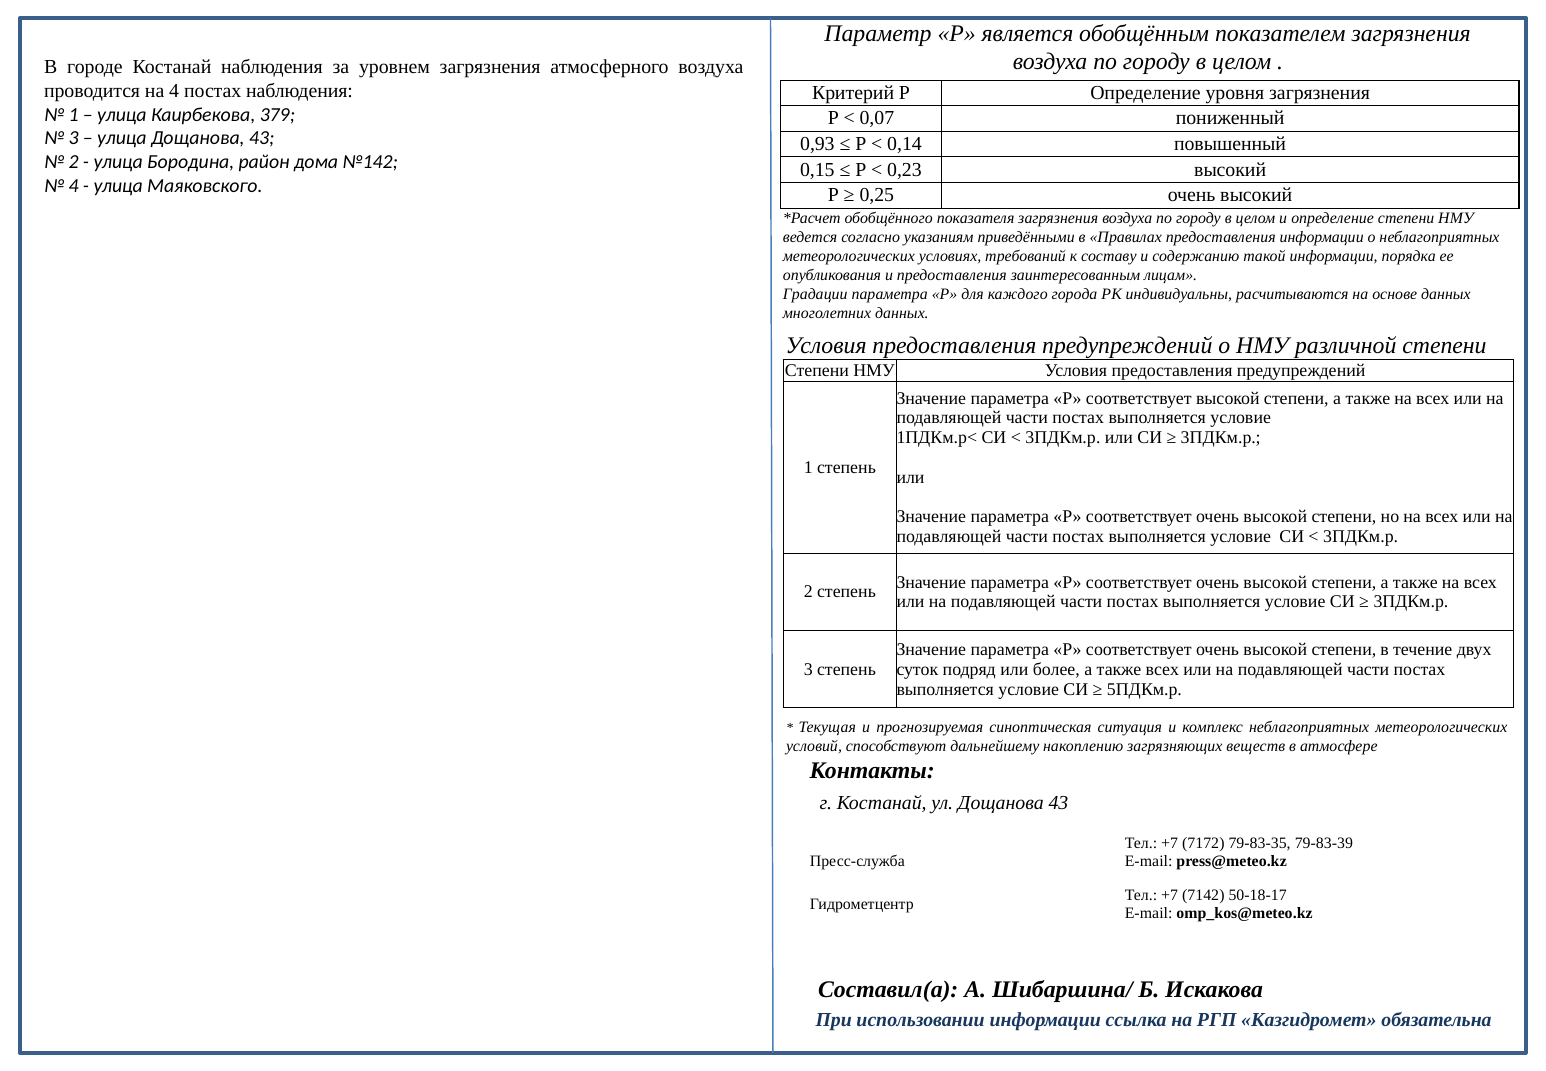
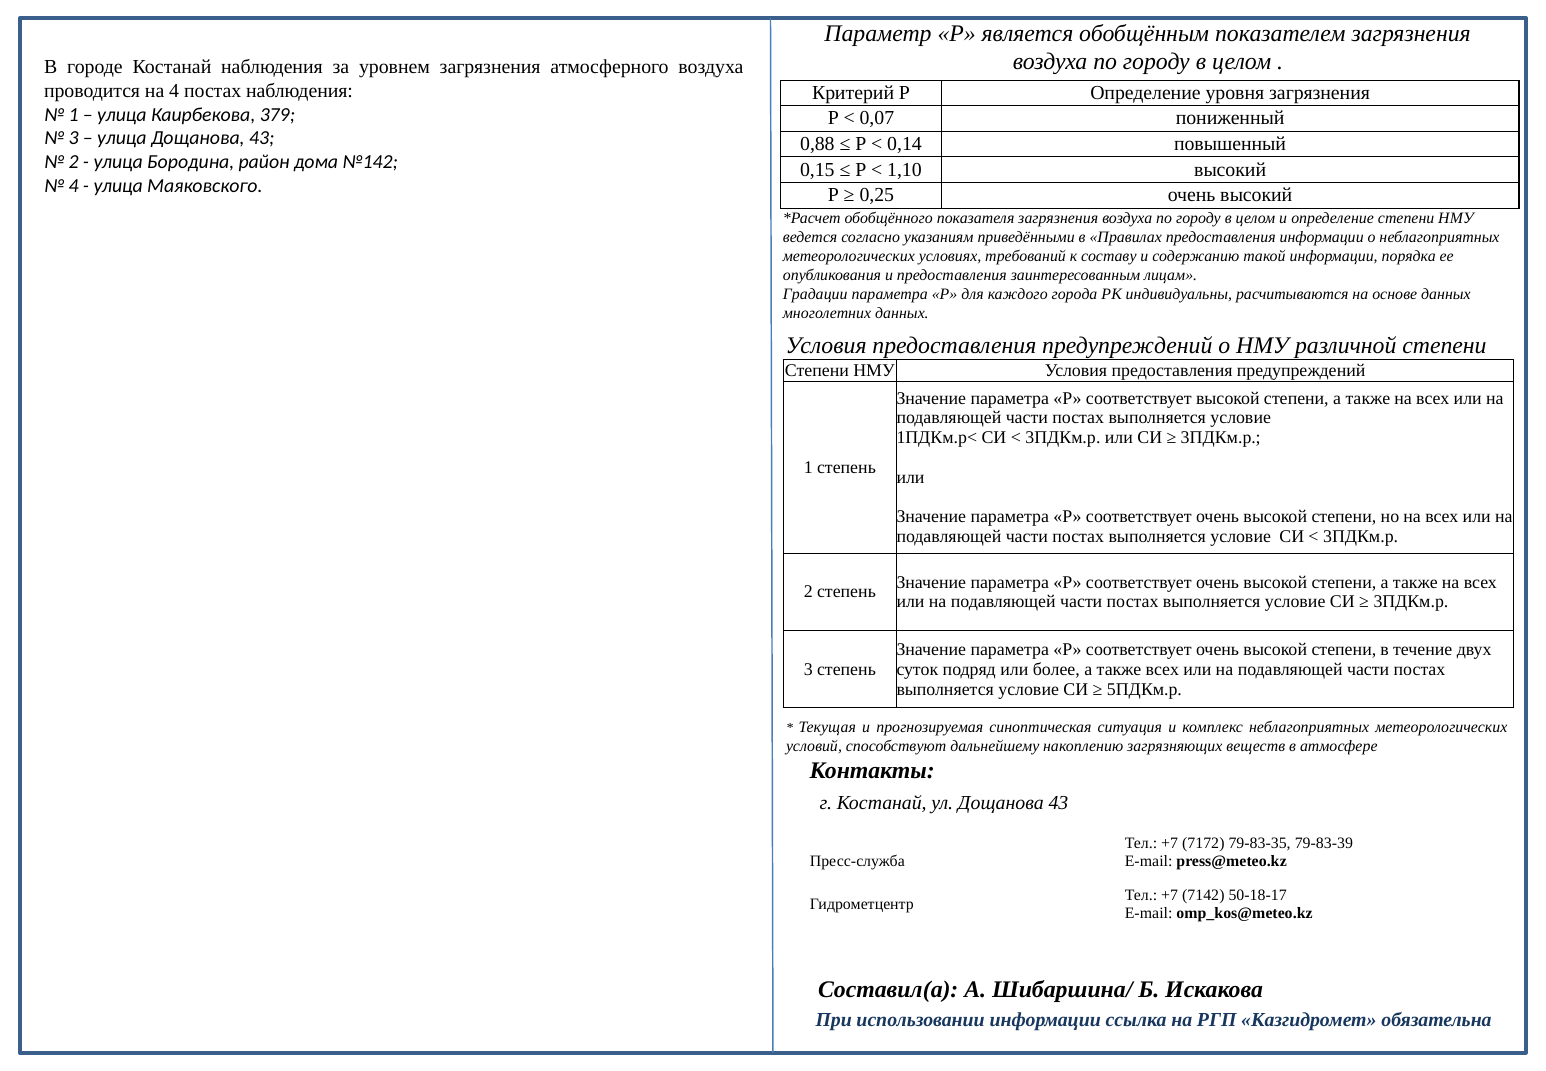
0,93: 0,93 -> 0,88
0,23: 0,23 -> 1,10
